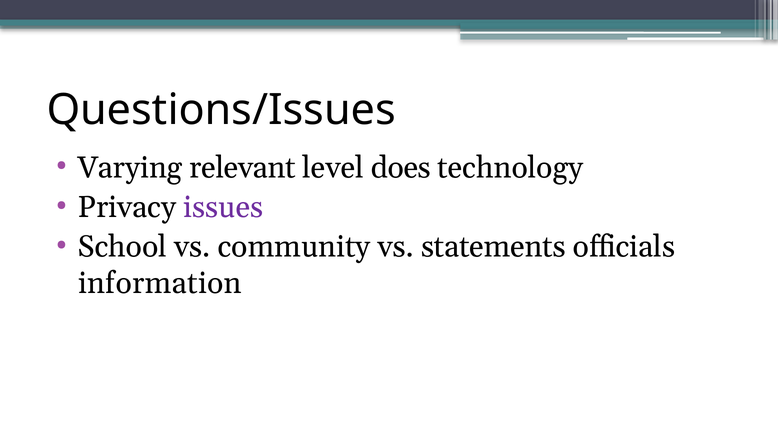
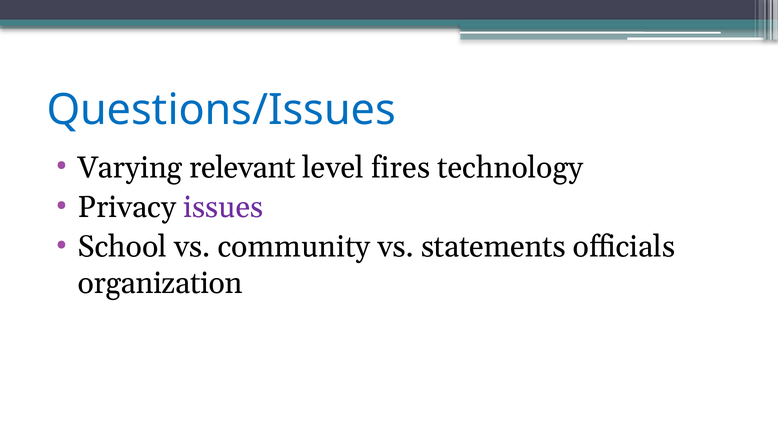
Questions/Issues colour: black -> blue
does: does -> fires
information: information -> organization
